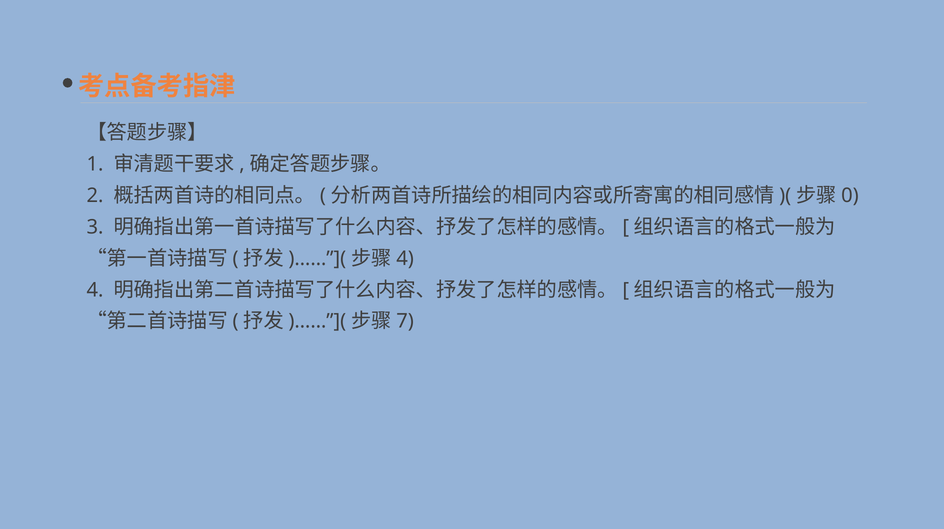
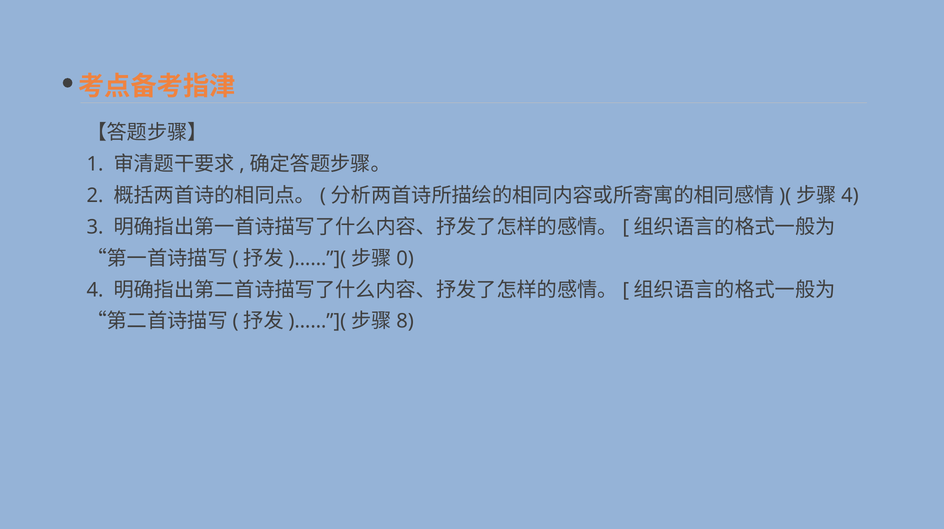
0 at (850, 196): 0 -> 4
4 at (405, 259): 4 -> 0
7: 7 -> 8
